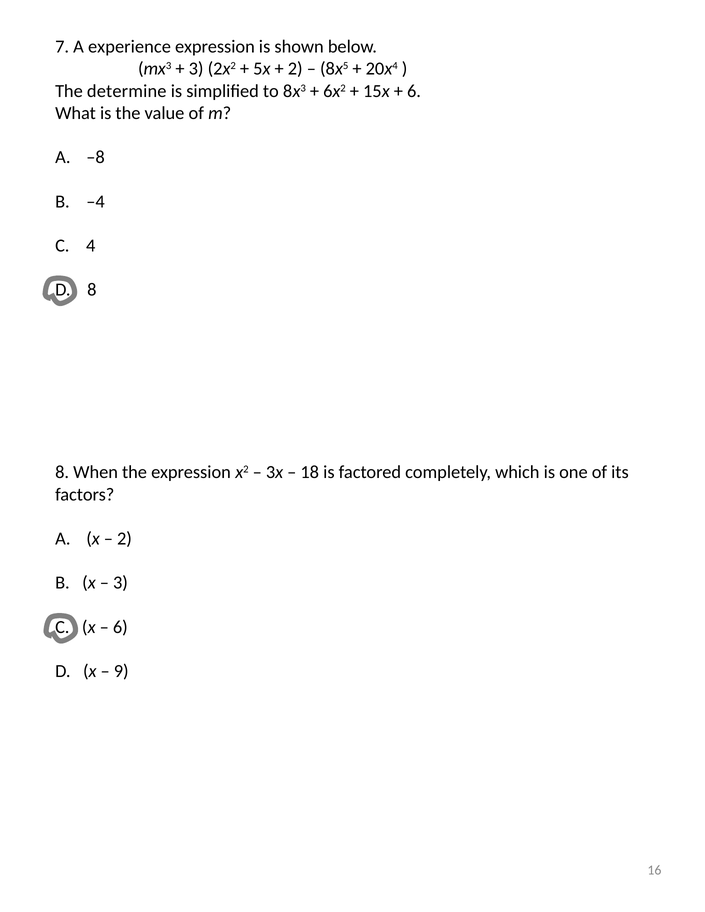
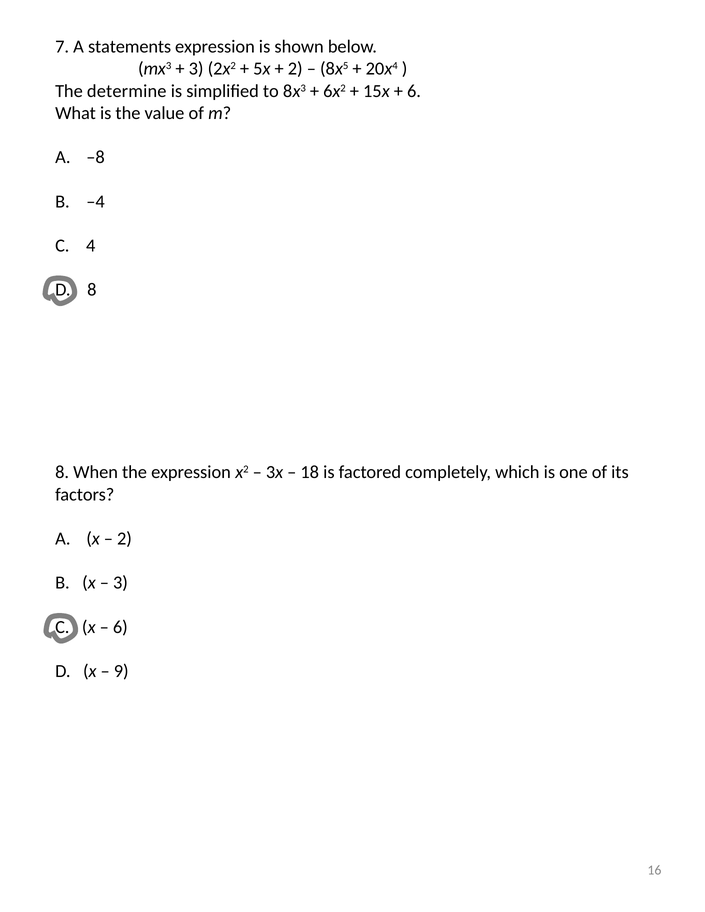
experience: experience -> statements
